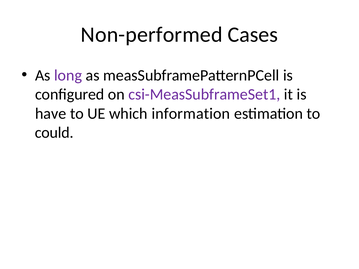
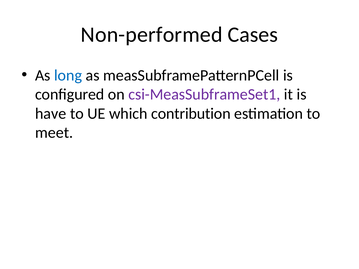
long colour: purple -> blue
information: information -> contribution
could: could -> meet
